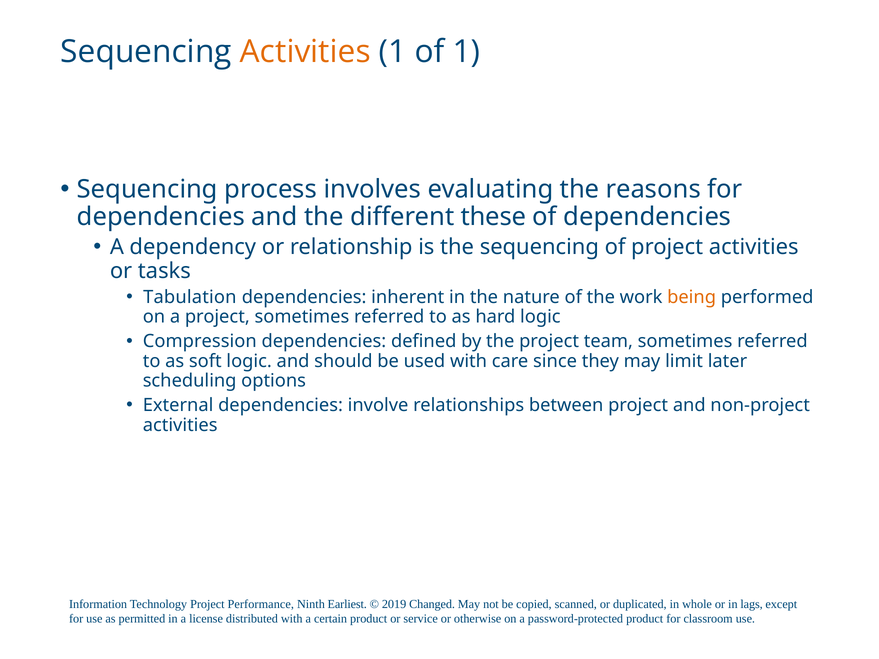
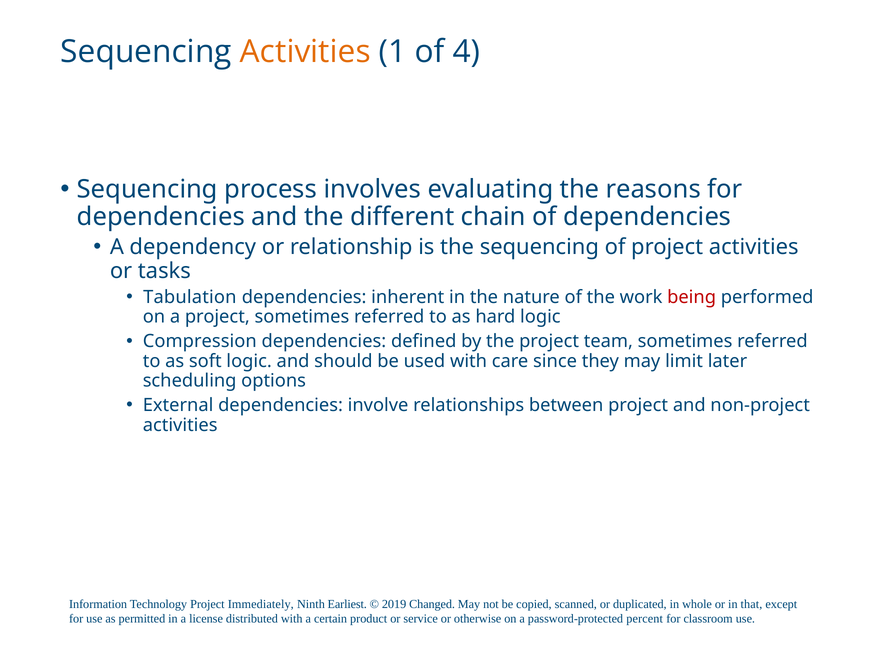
of 1: 1 -> 4
these: these -> chain
being colour: orange -> red
Performance: Performance -> Immediately
lags: lags -> that
password-protected product: product -> percent
